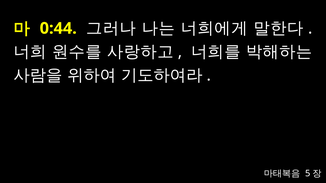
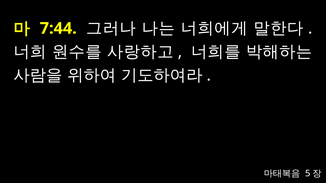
0:44: 0:44 -> 7:44
